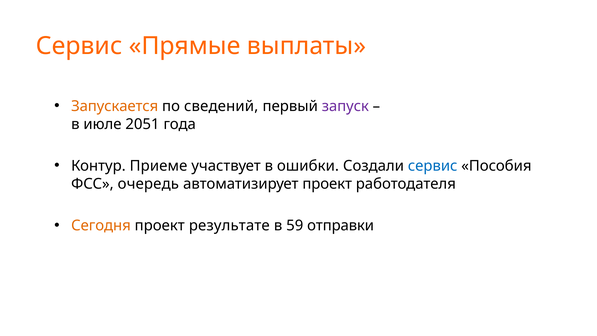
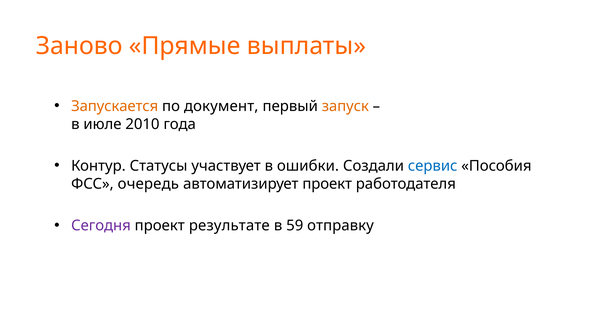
Сервис at (79, 46): Сервис -> Заново
сведений: сведений -> документ
запуск colour: purple -> orange
2051: 2051 -> 2010
Приеме: Приеме -> Статусы
Сегодня colour: orange -> purple
отправки: отправки -> отправку
